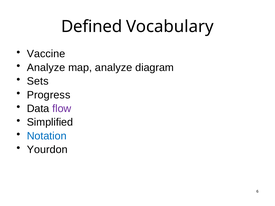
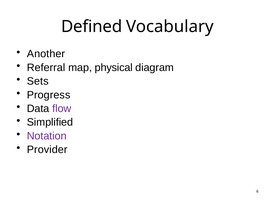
Vaccine: Vaccine -> Another
Analyze at (46, 68): Analyze -> Referral
map analyze: analyze -> physical
Notation colour: blue -> purple
Yourdon: Yourdon -> Provider
